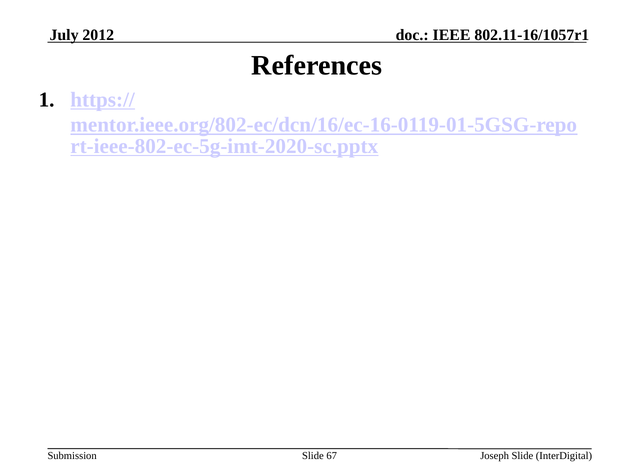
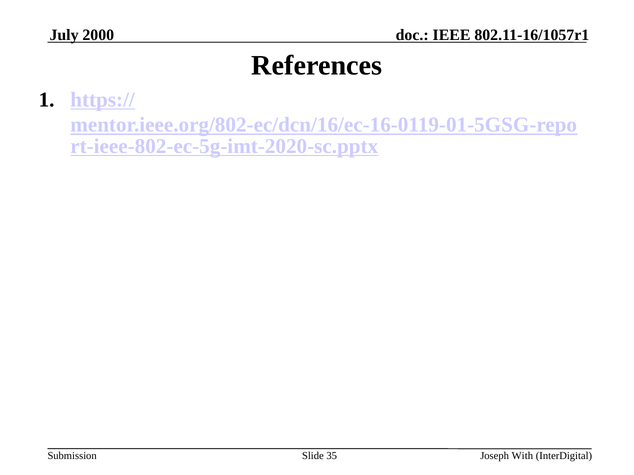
2012: 2012 -> 2000
67: 67 -> 35
Joseph Slide: Slide -> With
